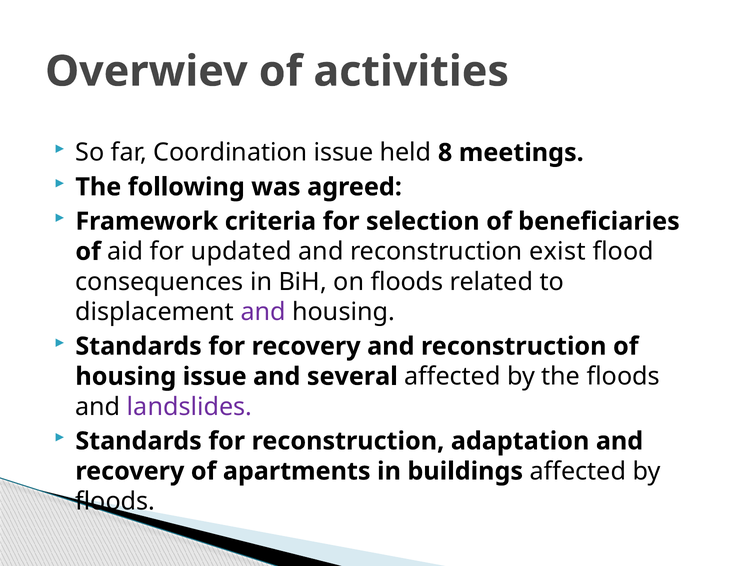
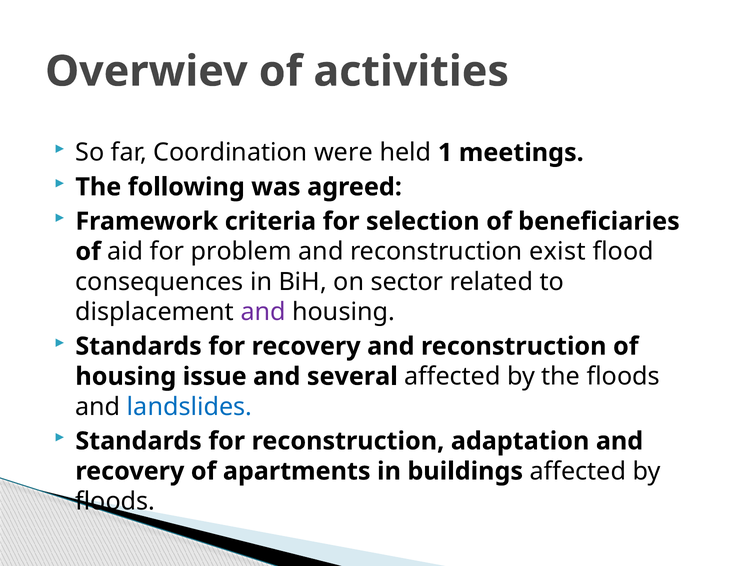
Coordination issue: issue -> were
8: 8 -> 1
updated: updated -> problem
on floods: floods -> sector
landslides colour: purple -> blue
